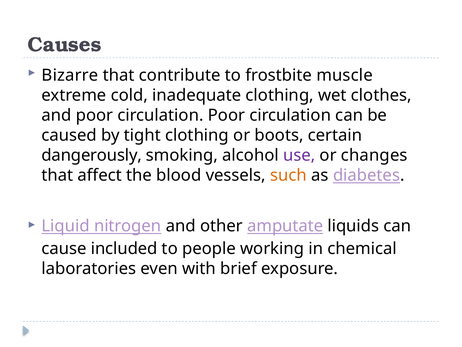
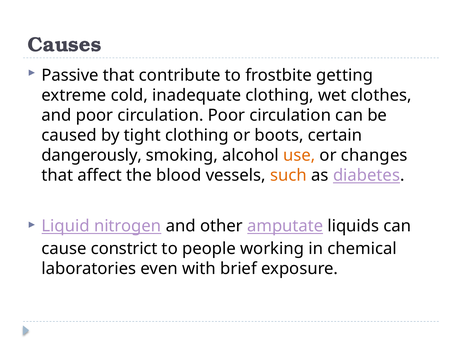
Bizarre: Bizarre -> Passive
muscle: muscle -> getting
use colour: purple -> orange
included: included -> constrict
